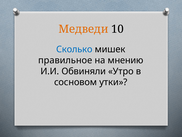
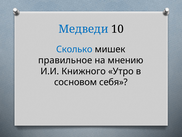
Медведи colour: orange -> blue
Обвиняли: Обвиняли -> Книжного
утки: утки -> себя
